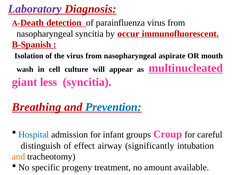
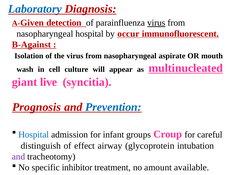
Laboratory colour: purple -> blue
Death: Death -> Given
virus at (156, 23) underline: none -> present
nasopharyngeal syncitia: syncitia -> hospital
B-Spanish: B-Spanish -> B-Against
less: less -> live
Breathing: Breathing -> Prognosis
significantly: significantly -> glycoprotein
and at (19, 156) colour: orange -> purple
progeny: progeny -> inhibitor
